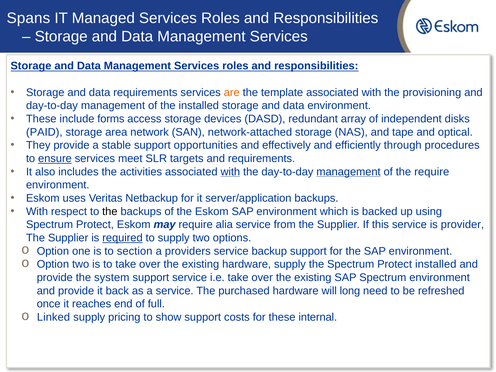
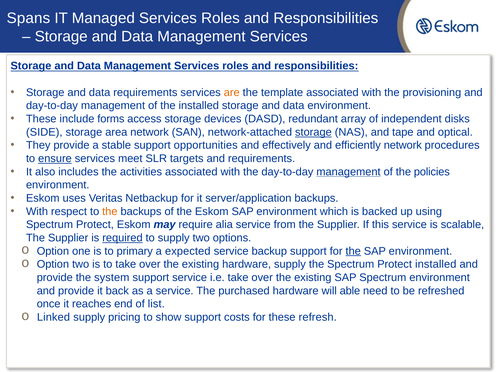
PAID: PAID -> SIDE
storage at (313, 132) underline: none -> present
efficiently through: through -> network
with at (230, 172) underline: present -> none
the require: require -> policies
the at (110, 211) colour: black -> orange
provider: provider -> scalable
section: section -> primary
providers: providers -> expected
the at (353, 251) underline: none -> present
long: long -> able
full: full -> list
internal: internal -> refresh
